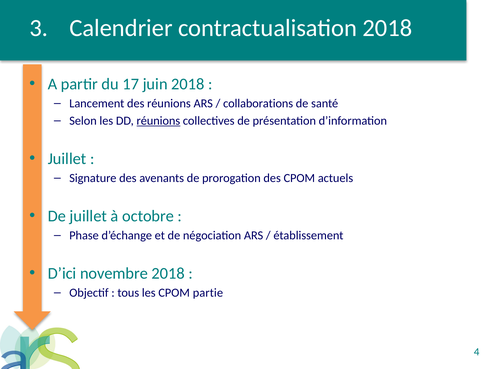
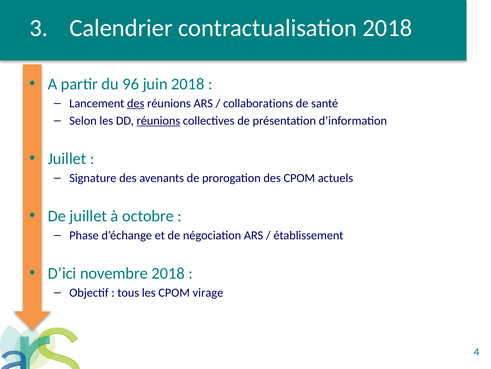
17: 17 -> 96
des at (136, 103) underline: none -> present
partie: partie -> virage
